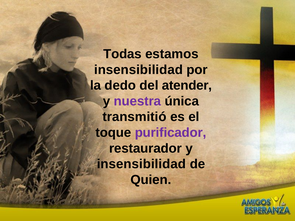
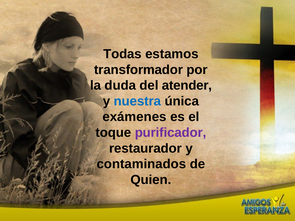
insensibilidad at (138, 70): insensibilidad -> transformador
dedo: dedo -> duda
nuestra colour: purple -> blue
transmitió: transmitió -> exámenes
insensibilidad at (141, 164): insensibilidad -> contaminados
